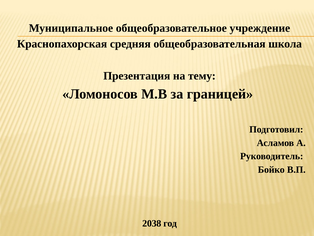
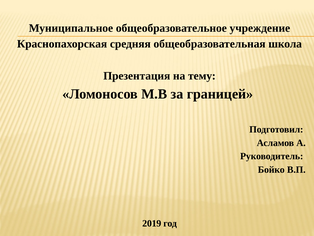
2038: 2038 -> 2019
